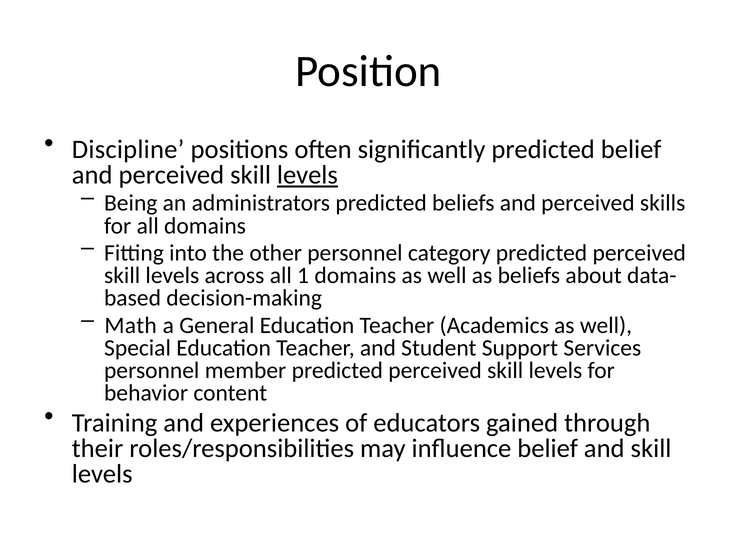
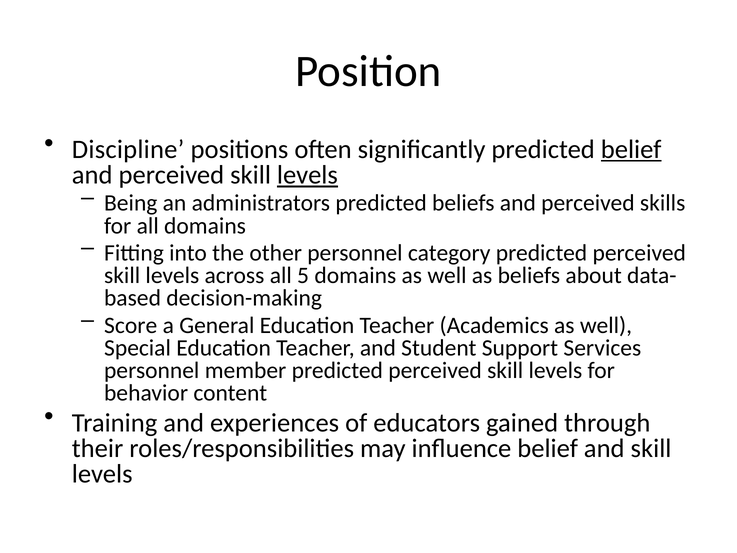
belief at (631, 149) underline: none -> present
1: 1 -> 5
Math: Math -> Score
